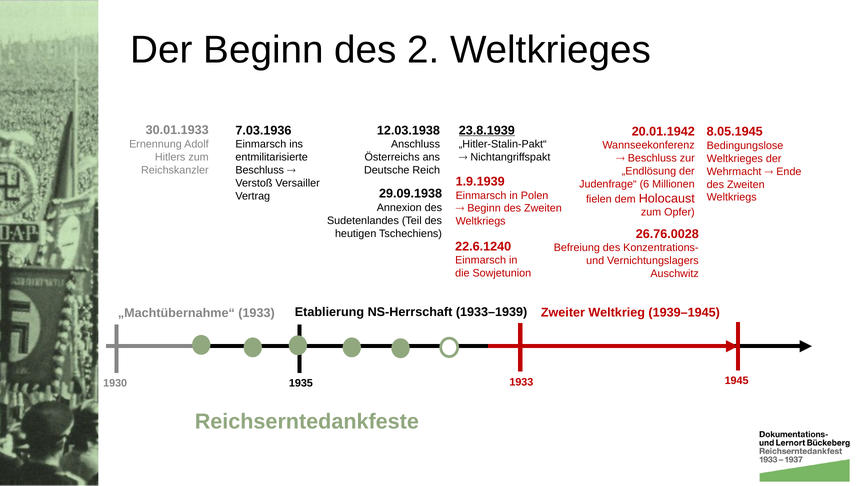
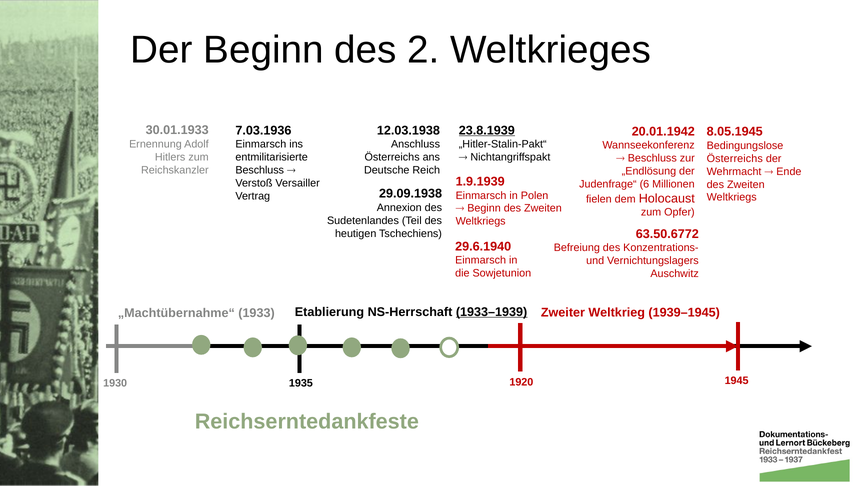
Weltkrieges at (735, 158): Weltkrieges -> Österreichs
26.76.0028: 26.76.0028 -> 63.50.6772
22.6.1240: 22.6.1240 -> 29.6.1940
1933–1939 underline: none -> present
1935 1933: 1933 -> 1920
